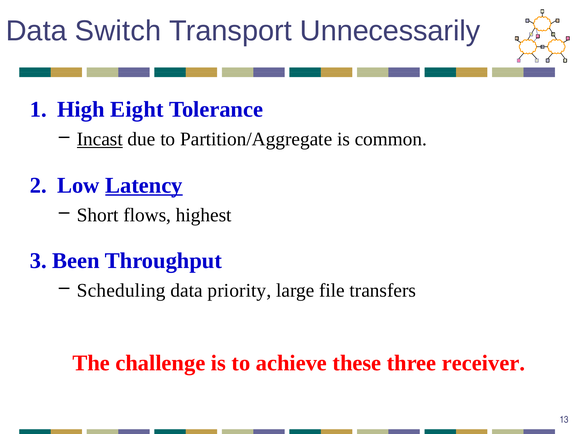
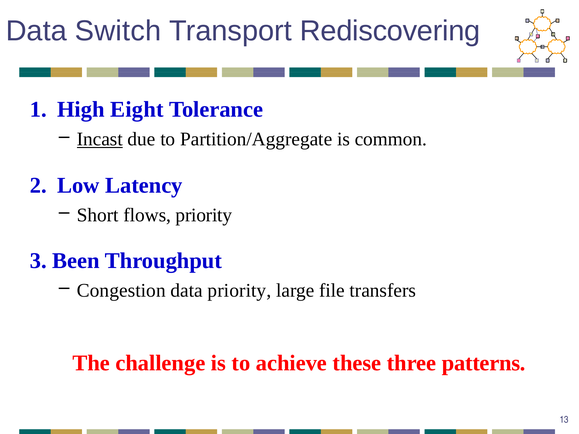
Unnecessarily: Unnecessarily -> Rediscovering
Latency underline: present -> none
flows highest: highest -> priority
Scheduling: Scheduling -> Congestion
receiver: receiver -> patterns
